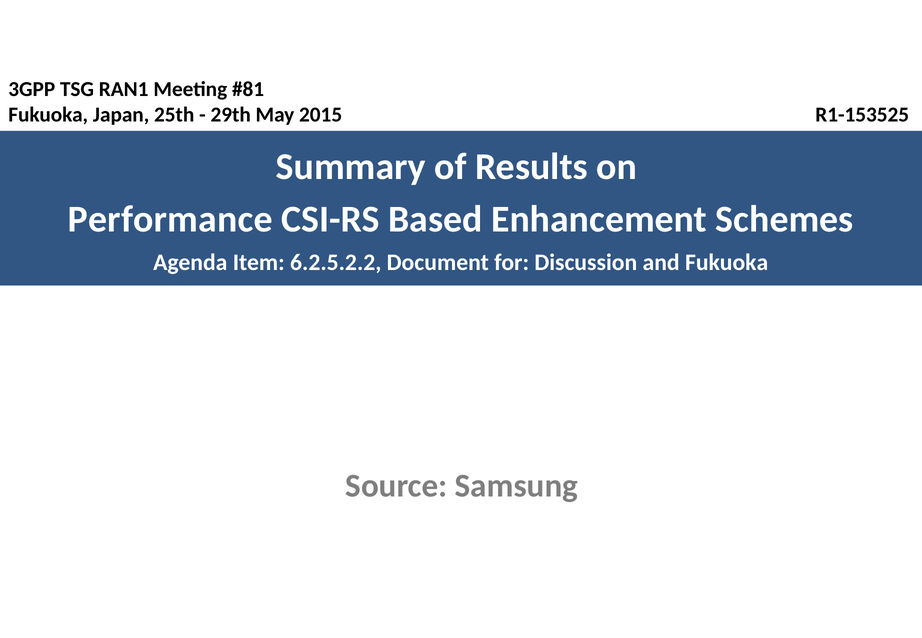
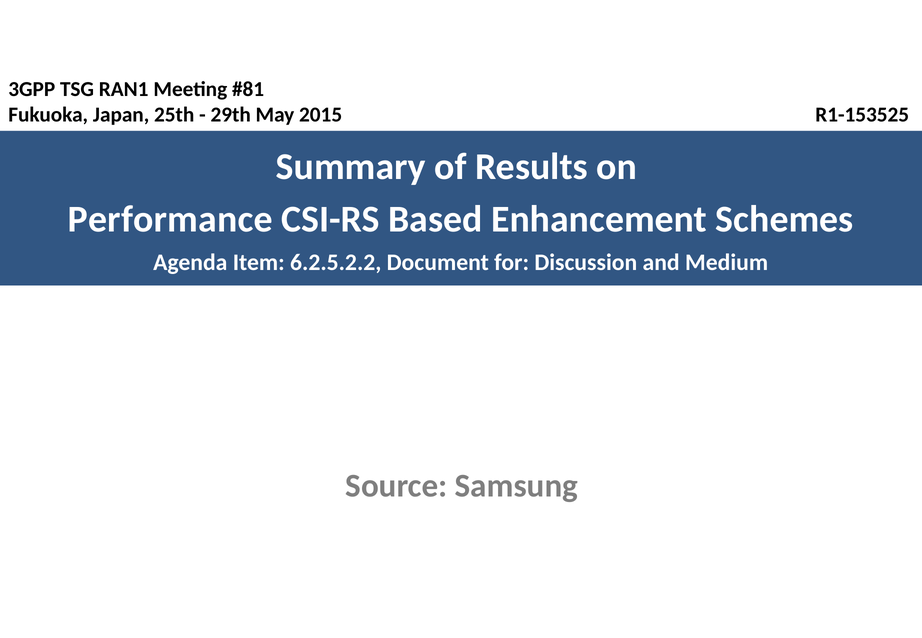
and Fukuoka: Fukuoka -> Medium
